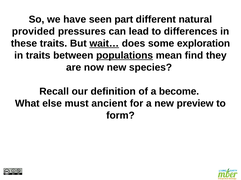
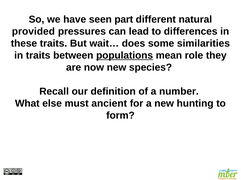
wait… underline: present -> none
exploration: exploration -> similarities
find: find -> role
become: become -> number
preview: preview -> hunting
